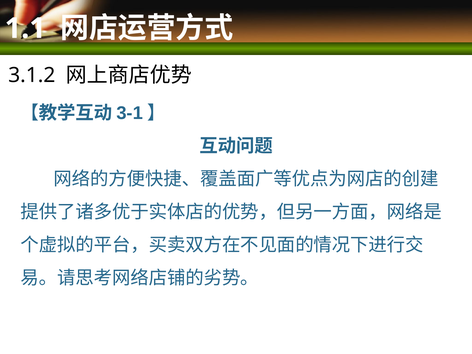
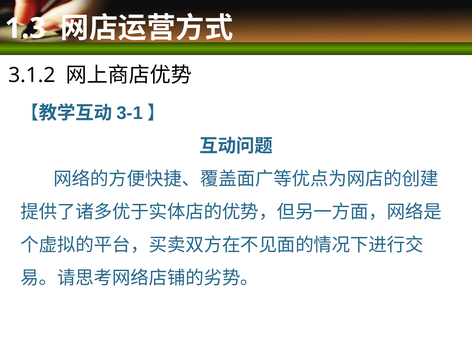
1.1: 1.1 -> 1.3
